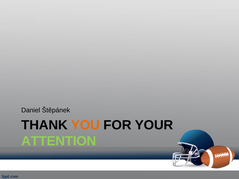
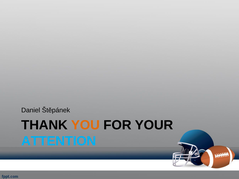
ATTENTION colour: light green -> light blue
